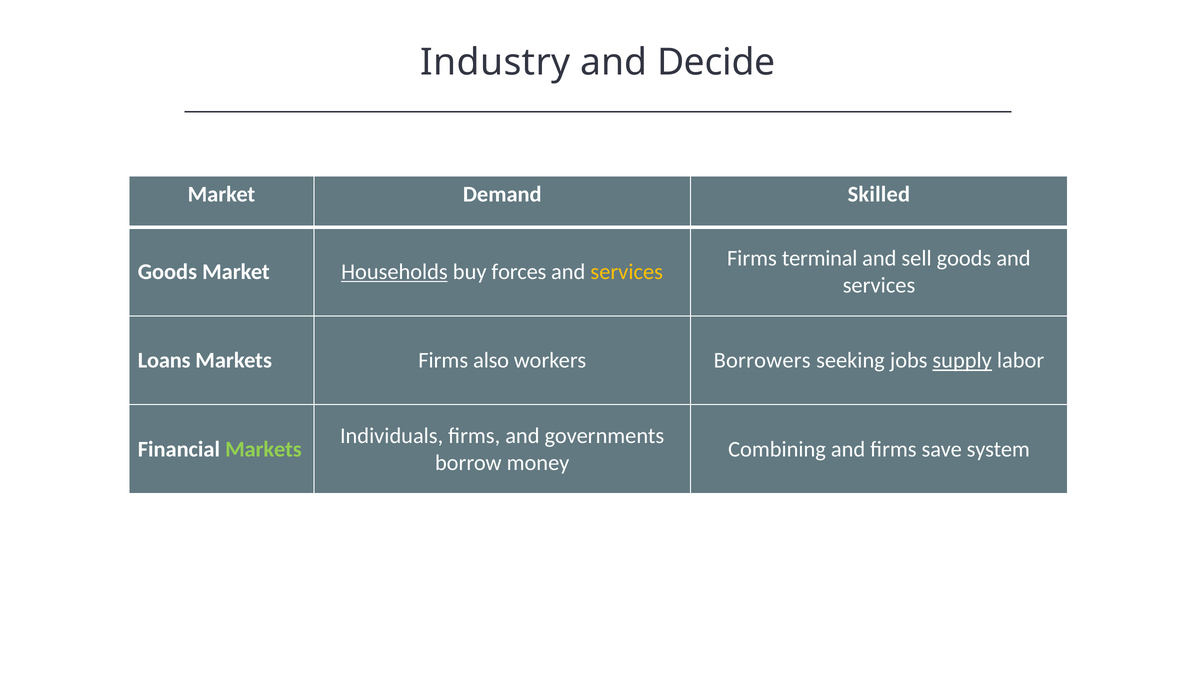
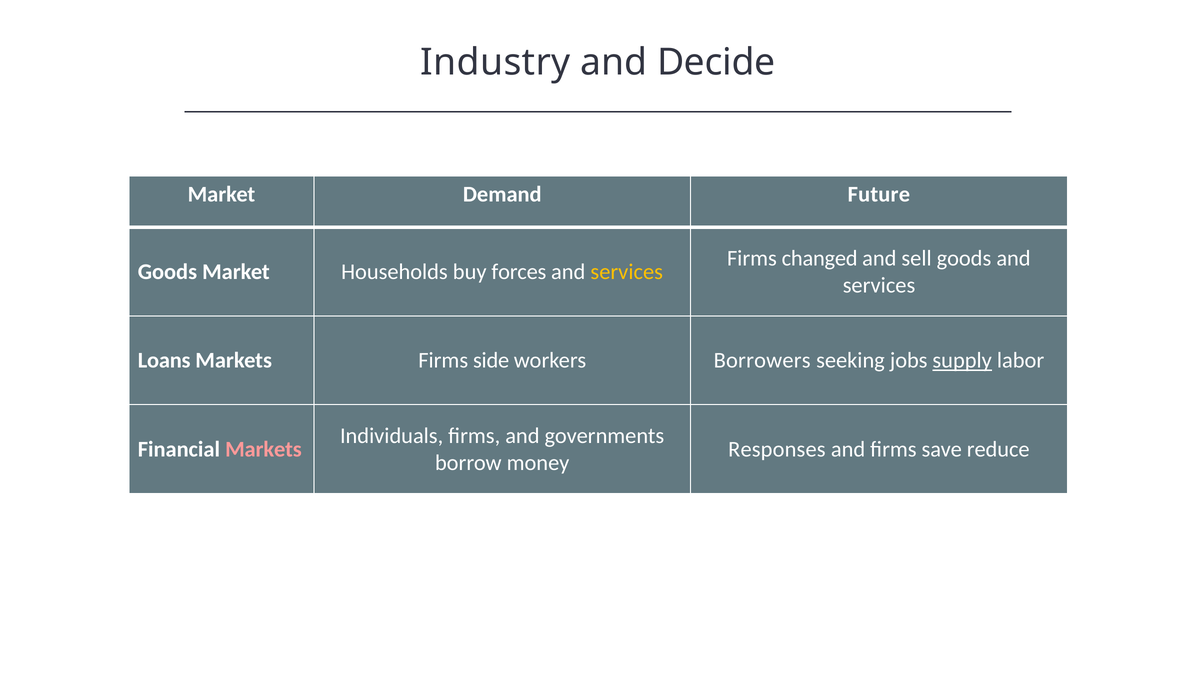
Skilled: Skilled -> Future
terminal: terminal -> changed
Households underline: present -> none
also: also -> side
Markets at (263, 449) colour: light green -> pink
Combining: Combining -> Responses
system: system -> reduce
